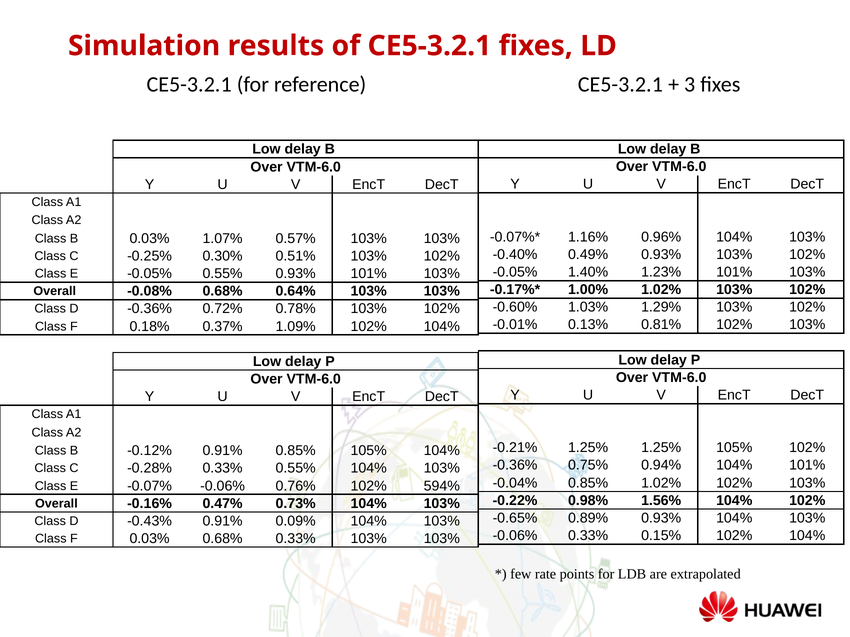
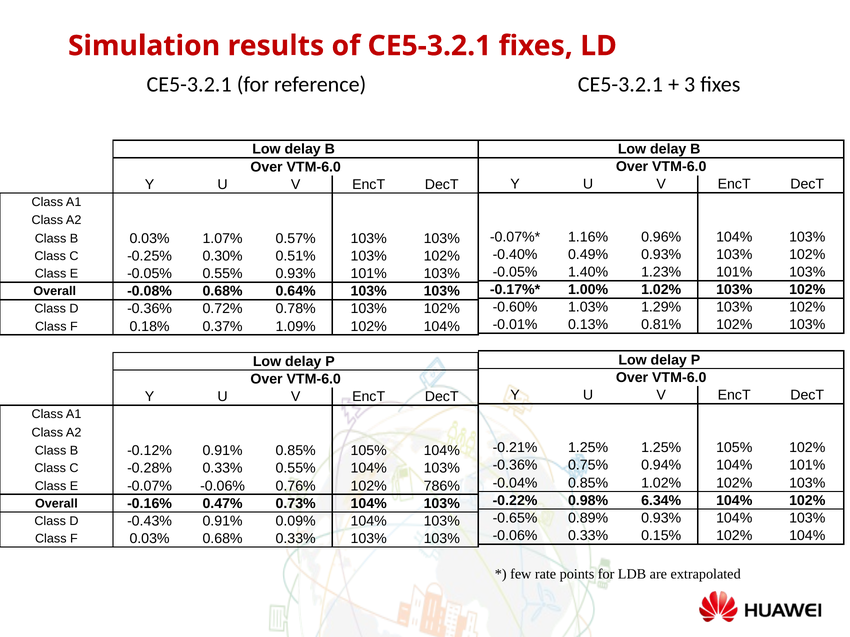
594%: 594% -> 786%
1.56%: 1.56% -> 6.34%
